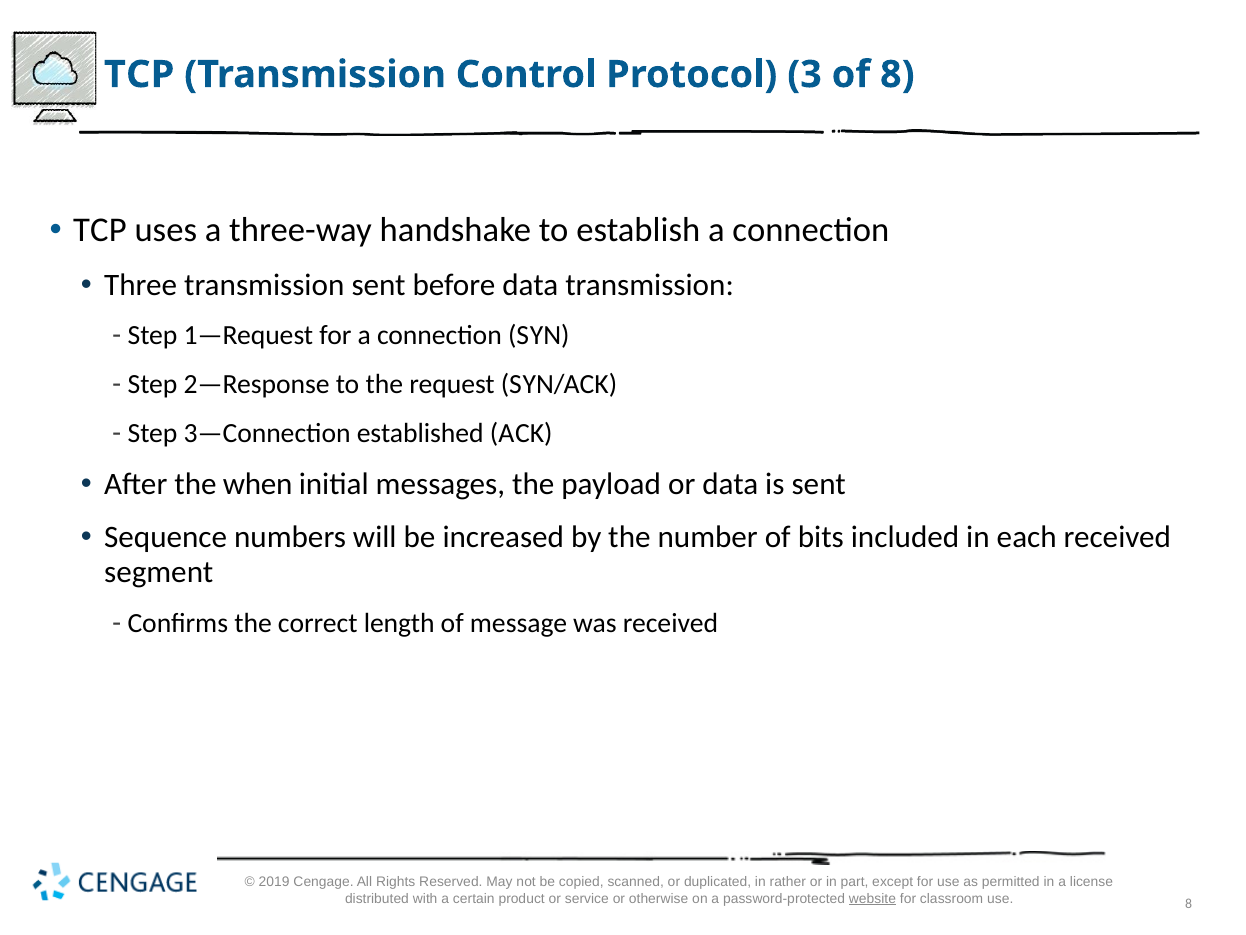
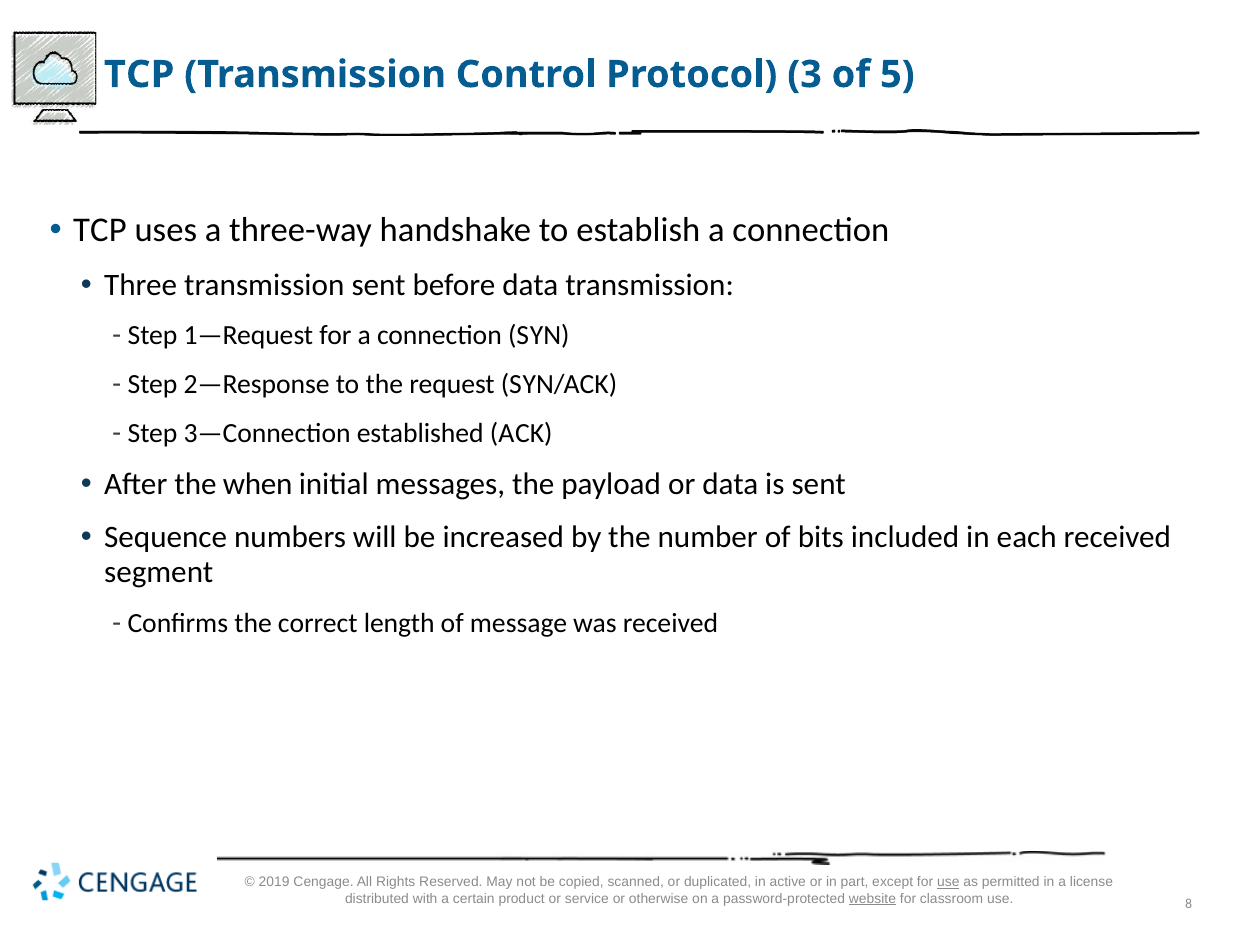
of 8: 8 -> 5
rather: rather -> active
use at (948, 882) underline: none -> present
